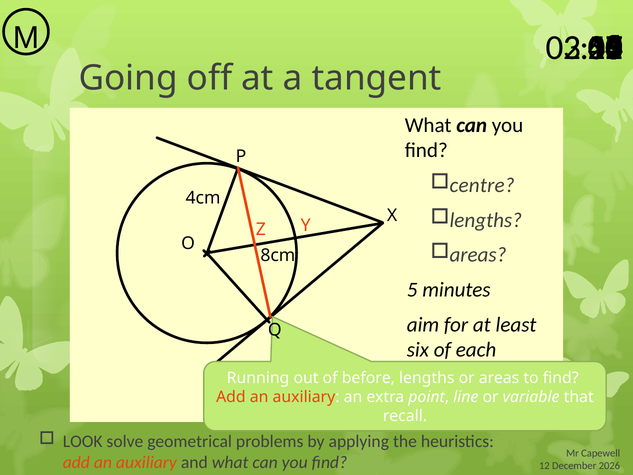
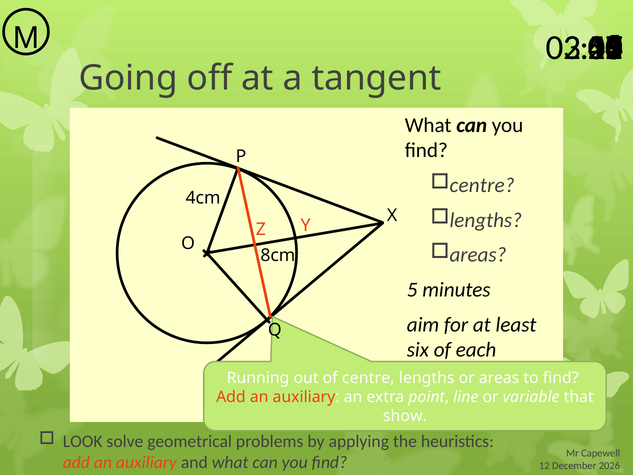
of before: before -> centre
recall: recall -> show
